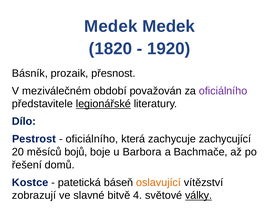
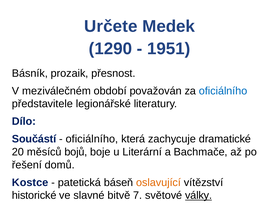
Medek at (111, 26): Medek -> Určete
1820: 1820 -> 1290
1920: 1920 -> 1951
oficiálního at (223, 91) colour: purple -> blue
legionářské underline: present -> none
Pestrost: Pestrost -> Součástí
zachycující: zachycující -> dramatické
Barbora: Barbora -> Literární
zobrazují: zobrazují -> historické
4: 4 -> 7
